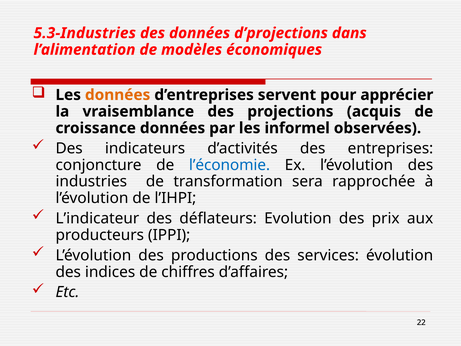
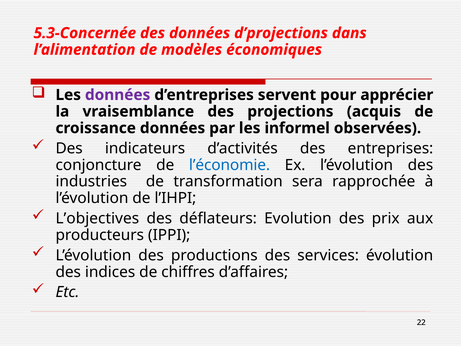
5.3-Industries: 5.3-Industries -> 5.3-Concernée
données at (118, 95) colour: orange -> purple
L’indicateur: L’indicateur -> L’objectives
